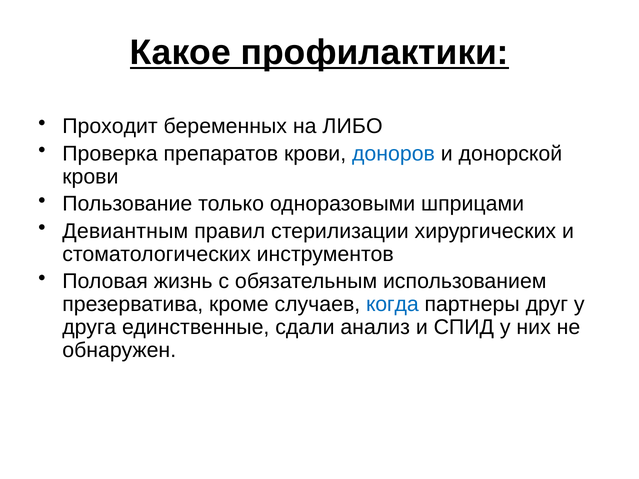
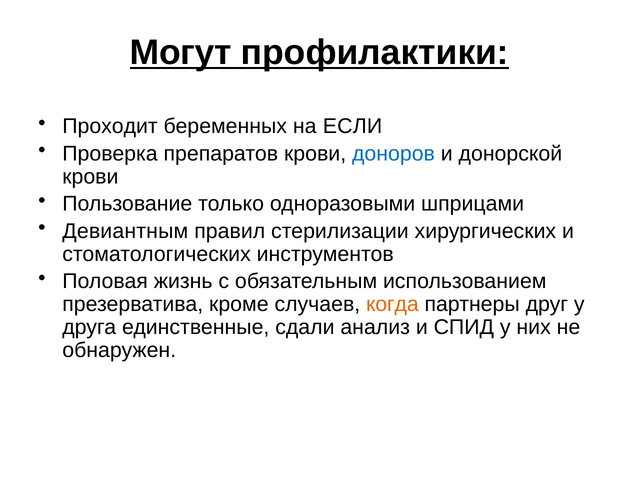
Какое: Какое -> Могут
ЛИБО: ЛИБО -> ЕСЛИ
когда colour: blue -> orange
